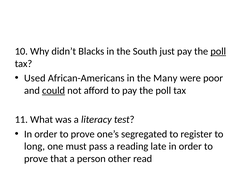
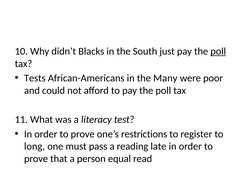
Used: Used -> Tests
could underline: present -> none
segregated: segregated -> restrictions
other: other -> equal
